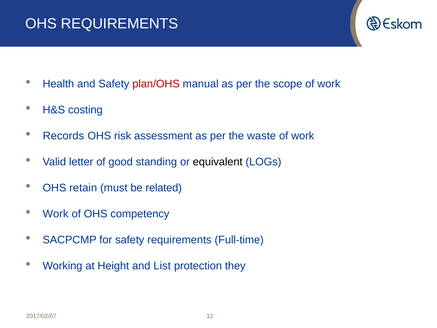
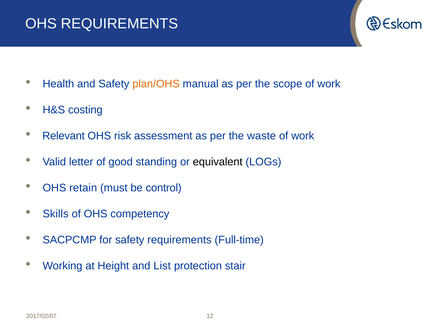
plan/OHS colour: red -> orange
Records: Records -> Relevant
related: related -> control
Work at (56, 214): Work -> Skills
they: they -> stair
